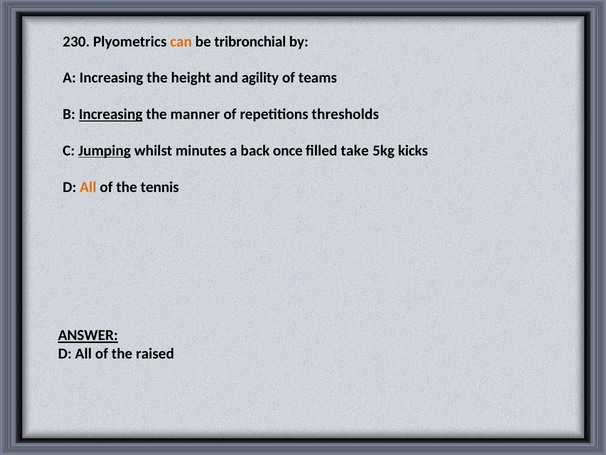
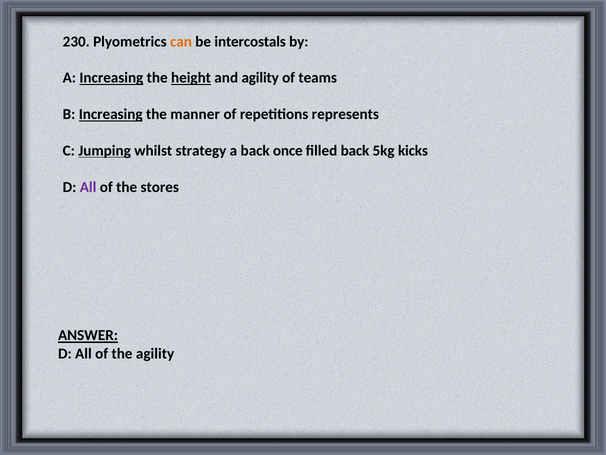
tribronchial: tribronchial -> intercostals
Increasing at (111, 78) underline: none -> present
height underline: none -> present
thresholds: thresholds -> represents
minutes: minutes -> strategy
filled take: take -> back
All at (88, 187) colour: orange -> purple
tennis: tennis -> stores
the raised: raised -> agility
